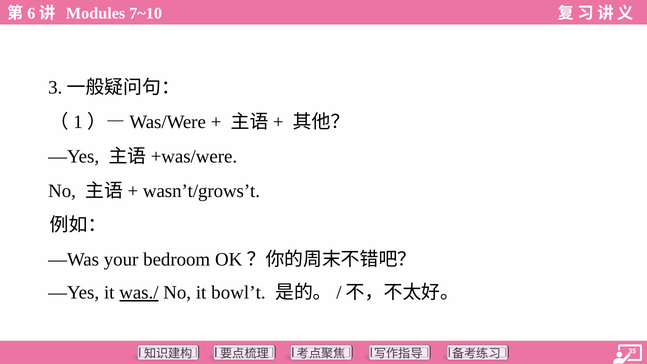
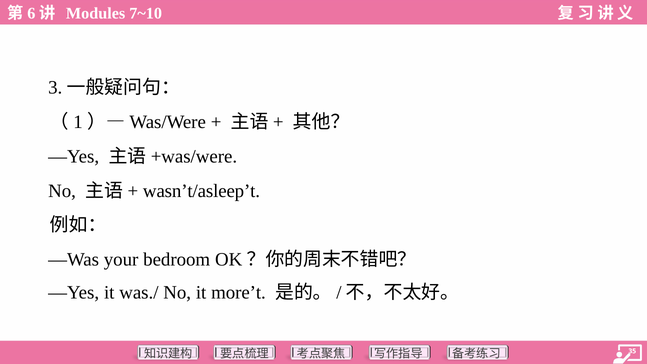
wasn’t/grows’t: wasn’t/grows’t -> wasn’t/asleep’t
was./ underline: present -> none
bowl’t: bowl’t -> more’t
